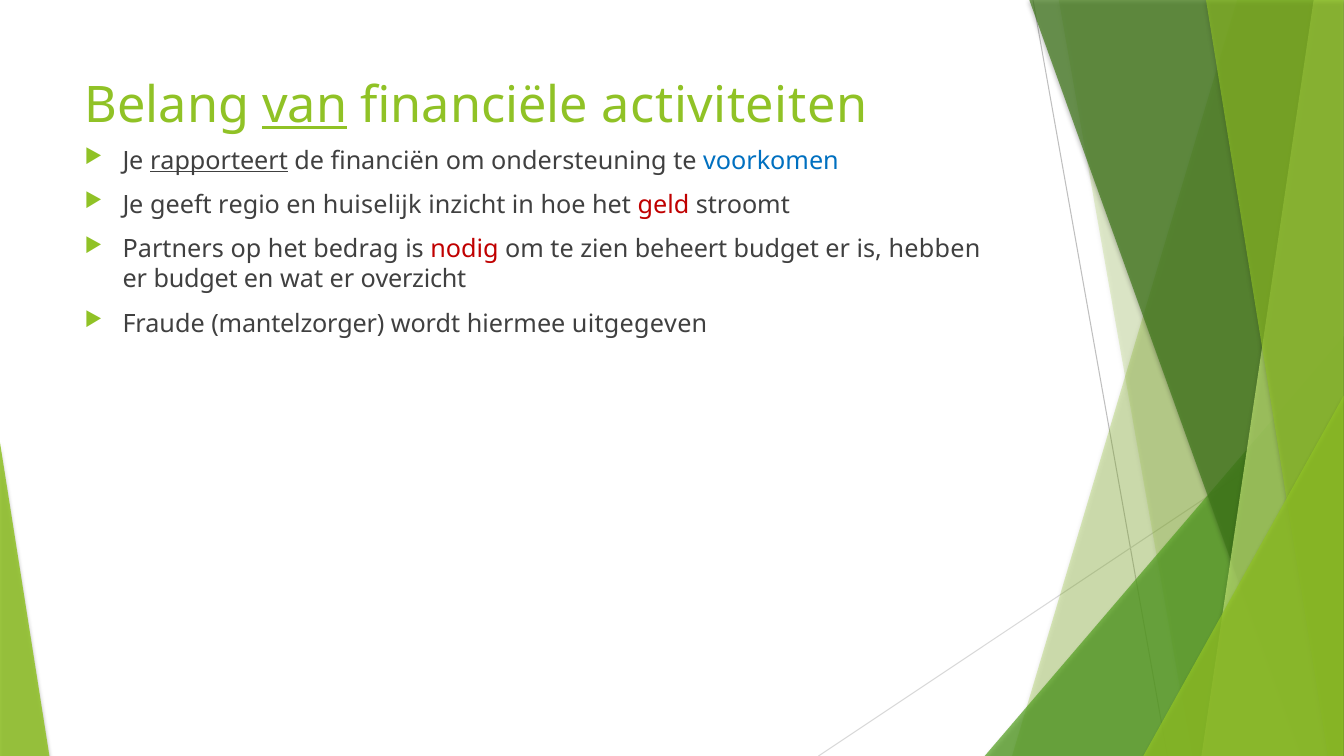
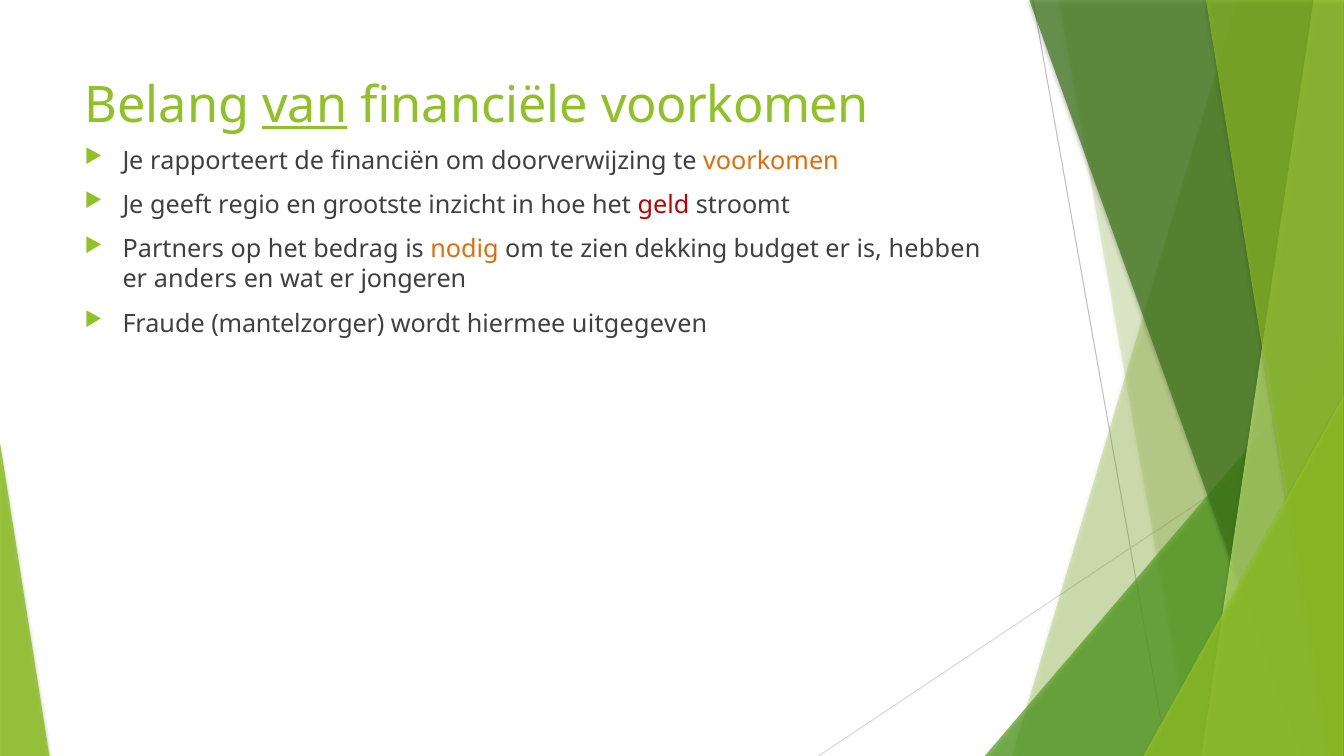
financiële activiteiten: activiteiten -> voorkomen
rapporteert underline: present -> none
ondersteuning: ondersteuning -> doorverwijzing
voorkomen at (771, 161) colour: blue -> orange
huiselijk: huiselijk -> grootste
nodig colour: red -> orange
beheert: beheert -> dekking
er budget: budget -> anders
overzicht: overzicht -> jongeren
